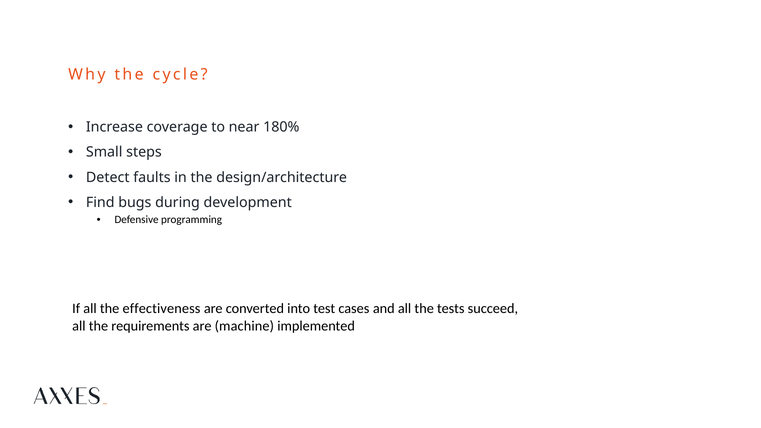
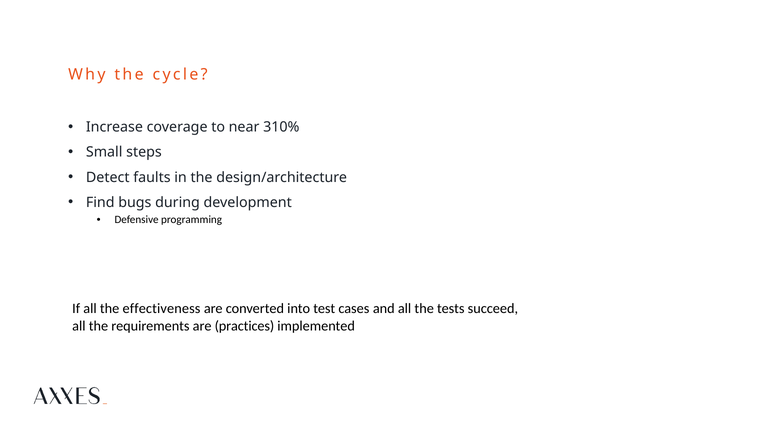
180%: 180% -> 310%
machine: machine -> practices
